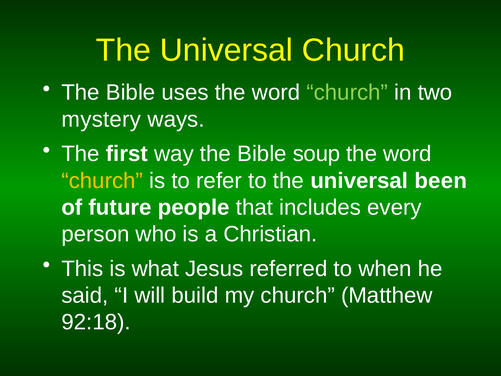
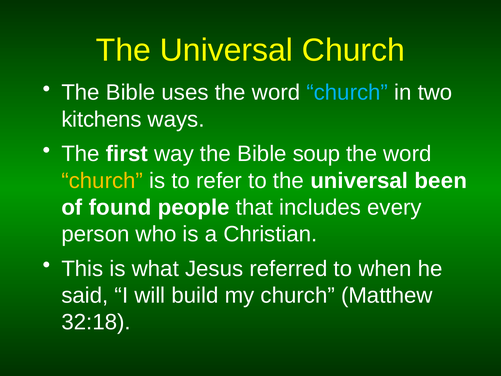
church at (347, 93) colour: light green -> light blue
mystery: mystery -> kitchens
future: future -> found
92:18: 92:18 -> 32:18
